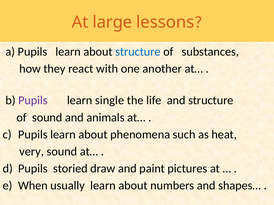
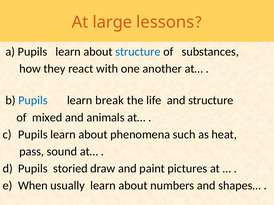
Pupils at (33, 101) colour: purple -> blue
single: single -> break
of sound: sound -> mixed
very: very -> pass
